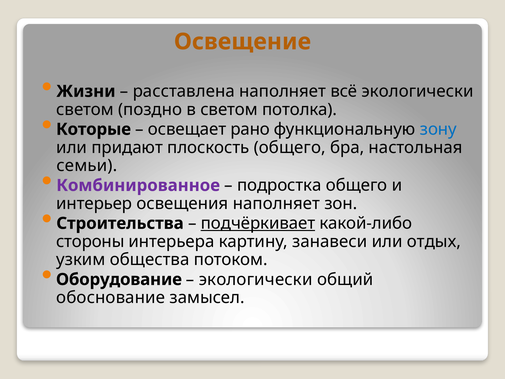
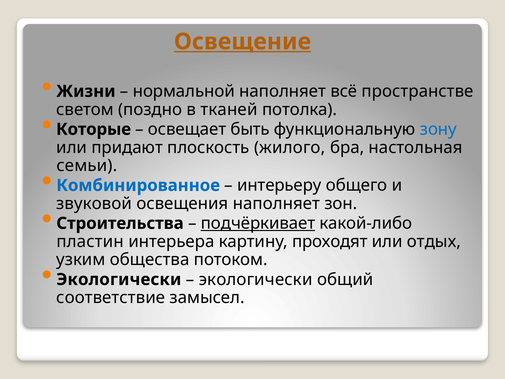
Освещение underline: none -> present
расставлена: расставлена -> нормальной
всё экологически: экологически -> пространстве
в светом: светом -> тканей
рано: рано -> быть
плоскость общего: общего -> жилого
Комбинированное colour: purple -> blue
подростка: подростка -> интерьеру
интерьер: интерьер -> звуковой
стороны: стороны -> пластин
занавеси: занавеси -> проходят
Оборудование at (119, 279): Оборудование -> Экологически
обоснование: обоснование -> соответствие
